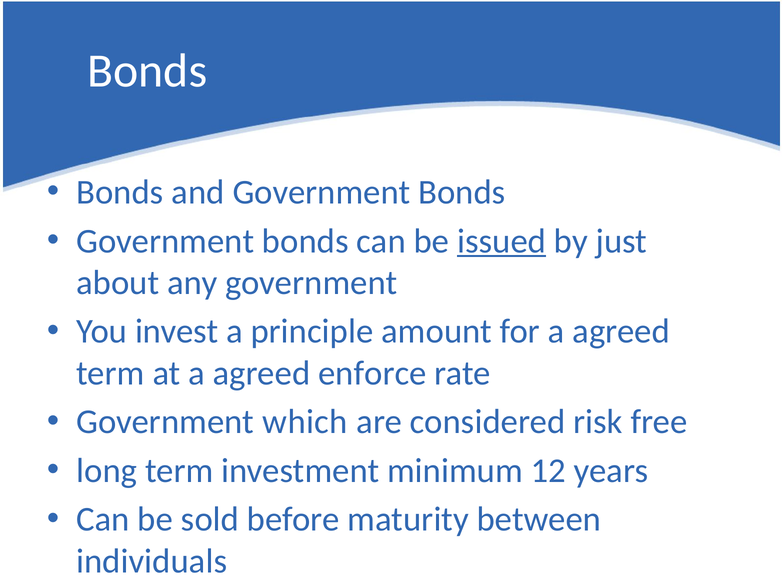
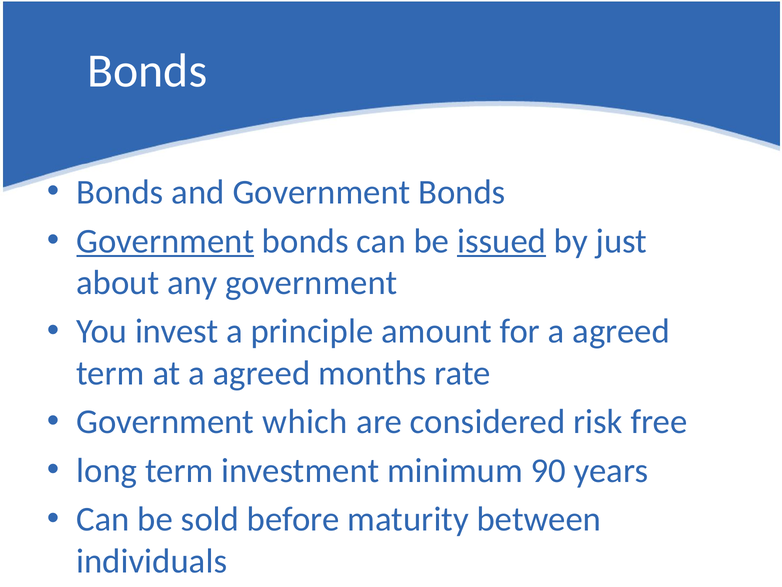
Government at (165, 241) underline: none -> present
enforce: enforce -> months
12: 12 -> 90
